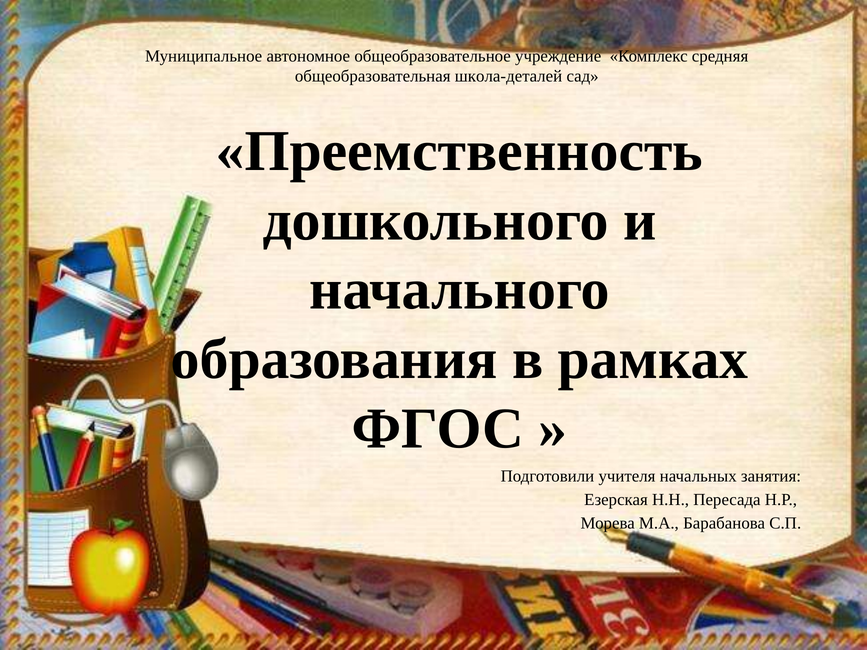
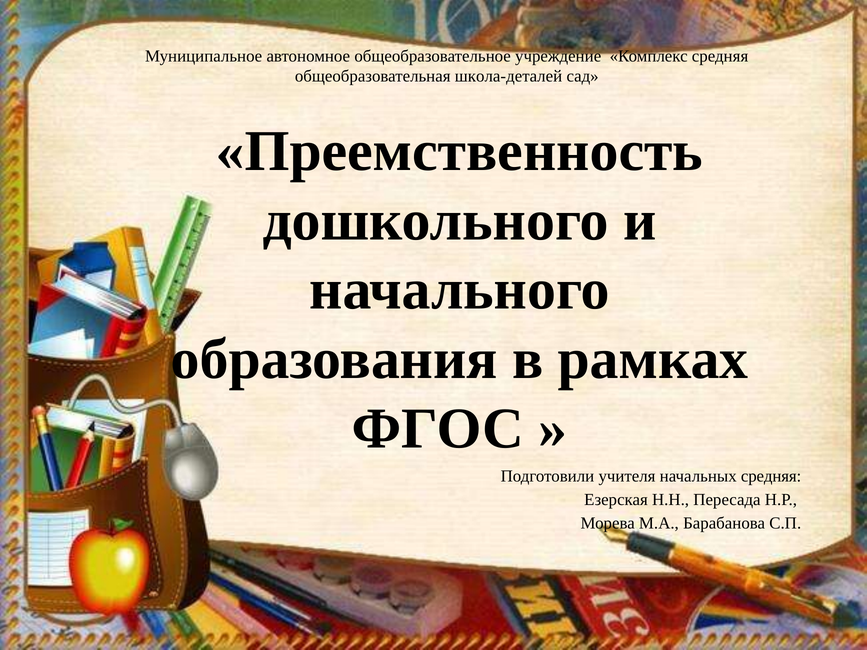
начальных занятия: занятия -> средняя
